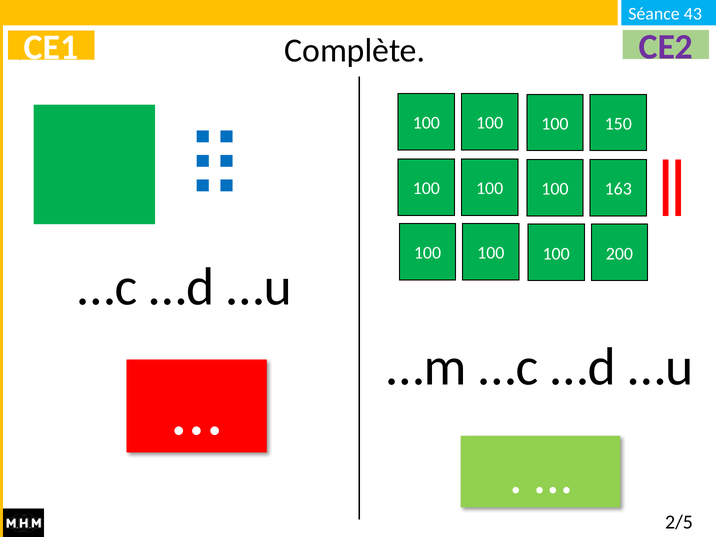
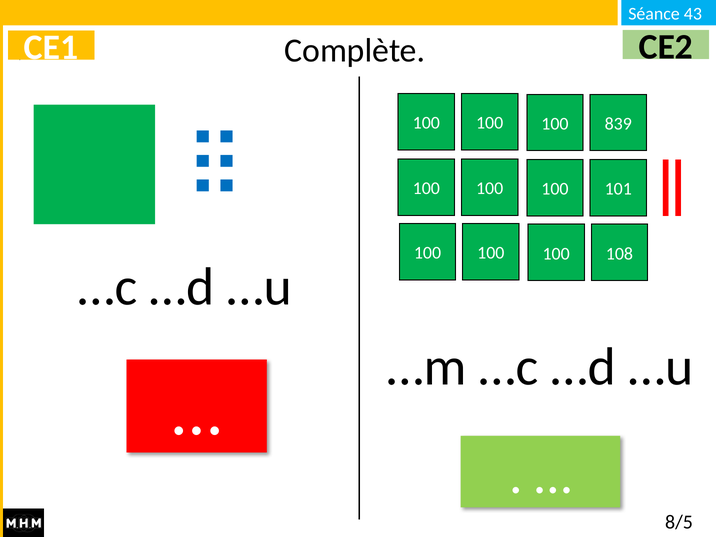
CE2 colour: purple -> black
150: 150 -> 839
163: 163 -> 101
200: 200 -> 108
2/5: 2/5 -> 8/5
